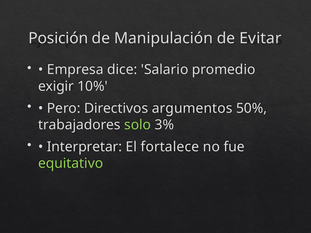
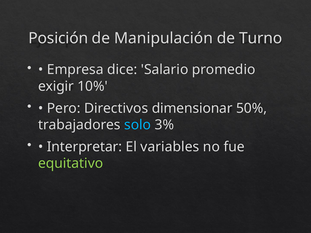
Evitar: Evitar -> Turno
argumentos: argumentos -> dimensionar
solo colour: light green -> light blue
fortalece: fortalece -> variables
